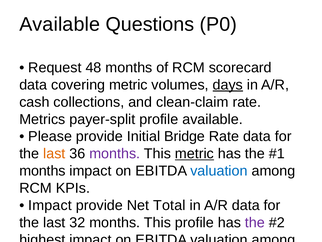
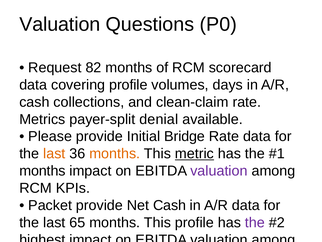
Available at (60, 24): Available -> Valuation
48: 48 -> 82
covering metric: metric -> profile
days underline: present -> none
payer-split profile: profile -> denial
months at (115, 153) colour: purple -> orange
valuation at (219, 171) colour: blue -> purple
Impact at (50, 205): Impact -> Packet
Net Total: Total -> Cash
32: 32 -> 65
